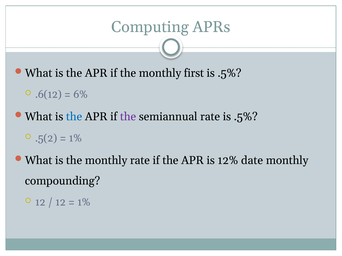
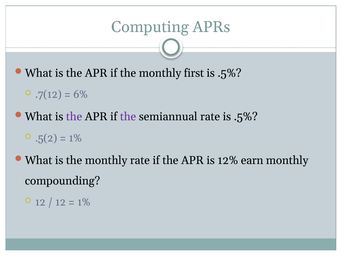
.6(12: .6(12 -> .7(12
the at (74, 117) colour: blue -> purple
date: date -> earn
